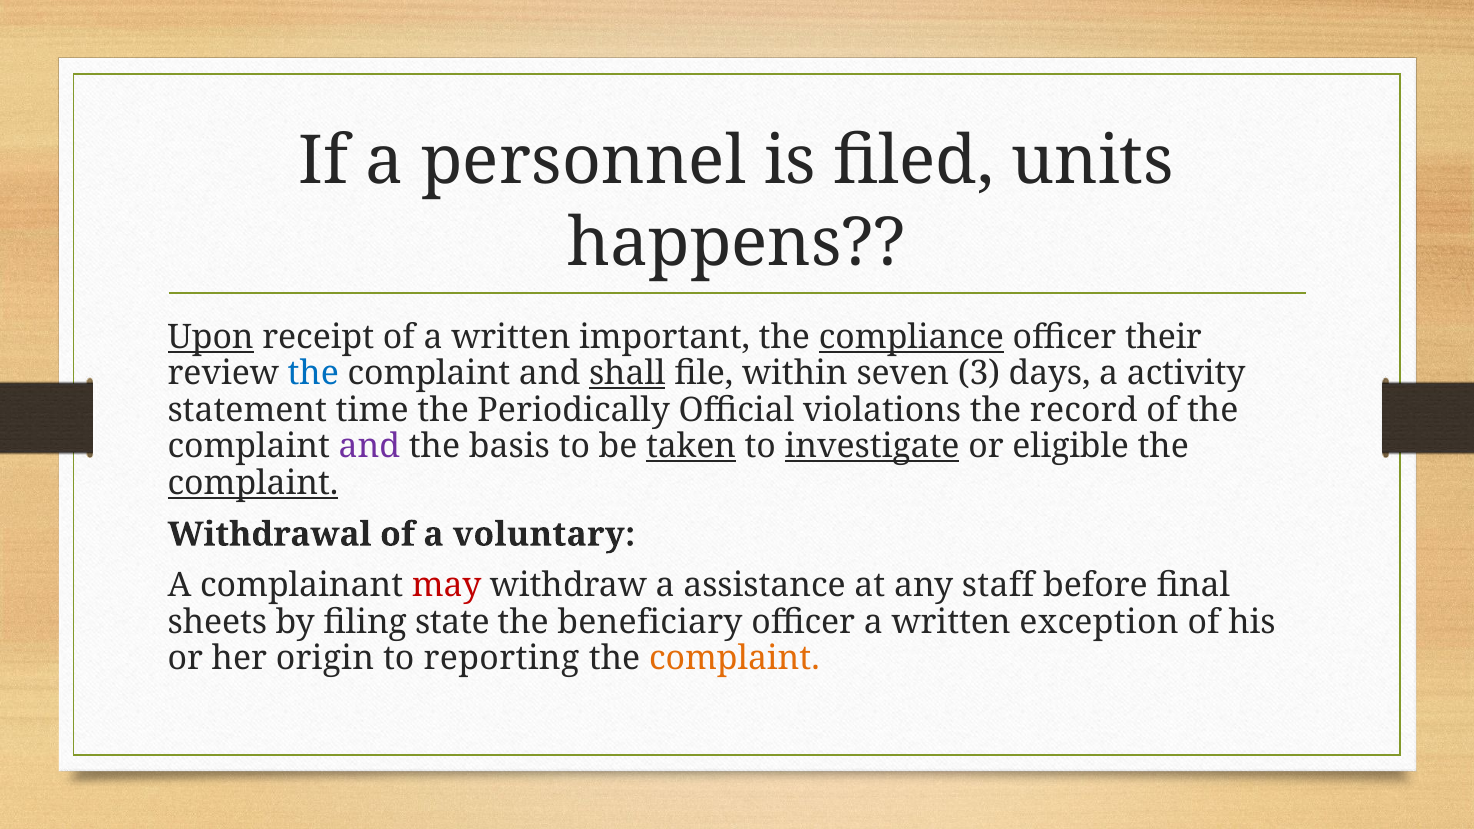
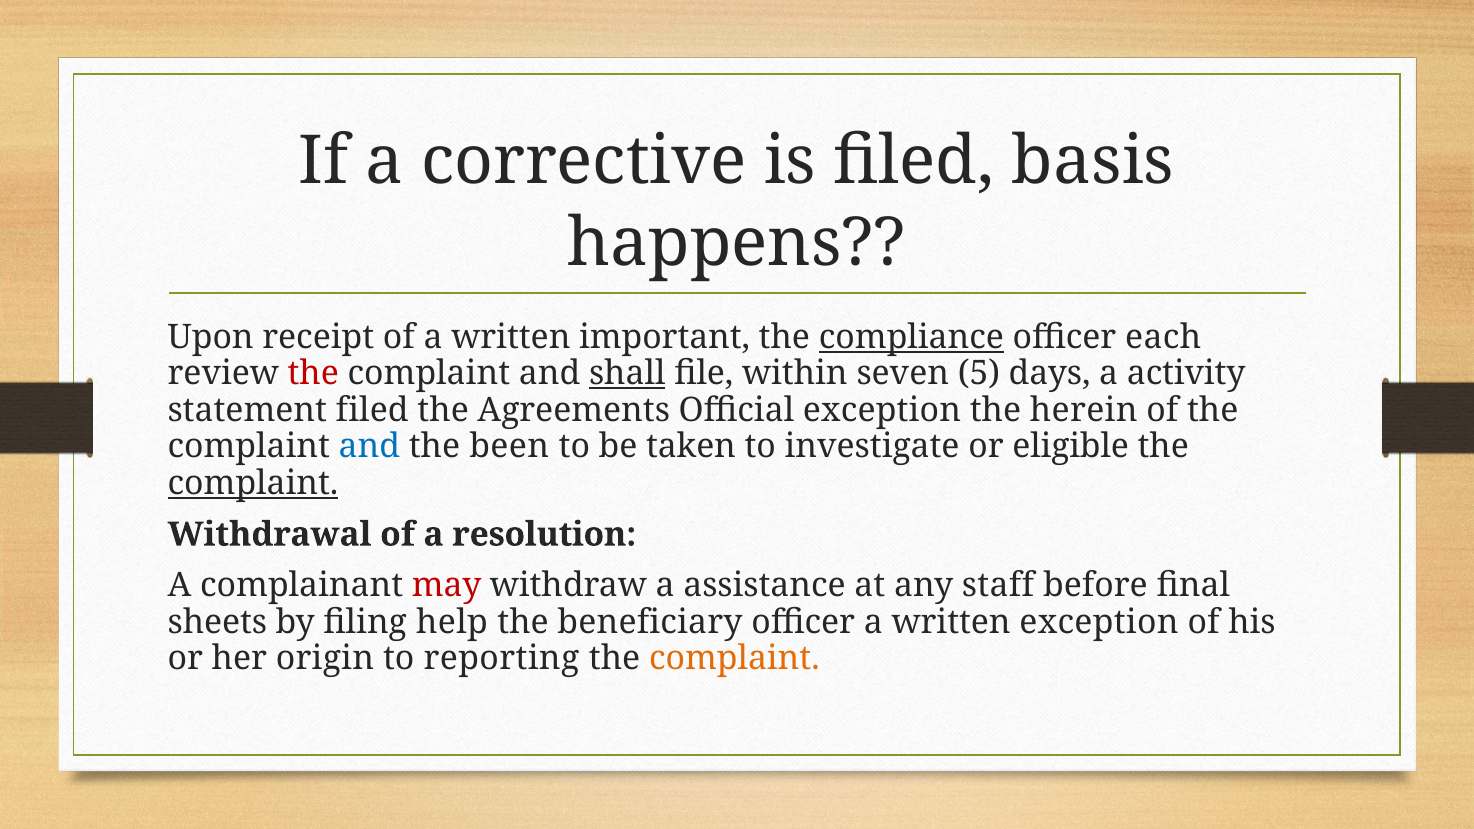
personnel: personnel -> corrective
units: units -> basis
Upon underline: present -> none
their: their -> each
the at (313, 374) colour: blue -> red
3: 3 -> 5
statement time: time -> filed
Periodically: Periodically -> Agreements
Official violations: violations -> exception
record: record -> herein
and at (369, 447) colour: purple -> blue
basis: basis -> been
taken underline: present -> none
investigate underline: present -> none
voluntary: voluntary -> resolution
state: state -> help
